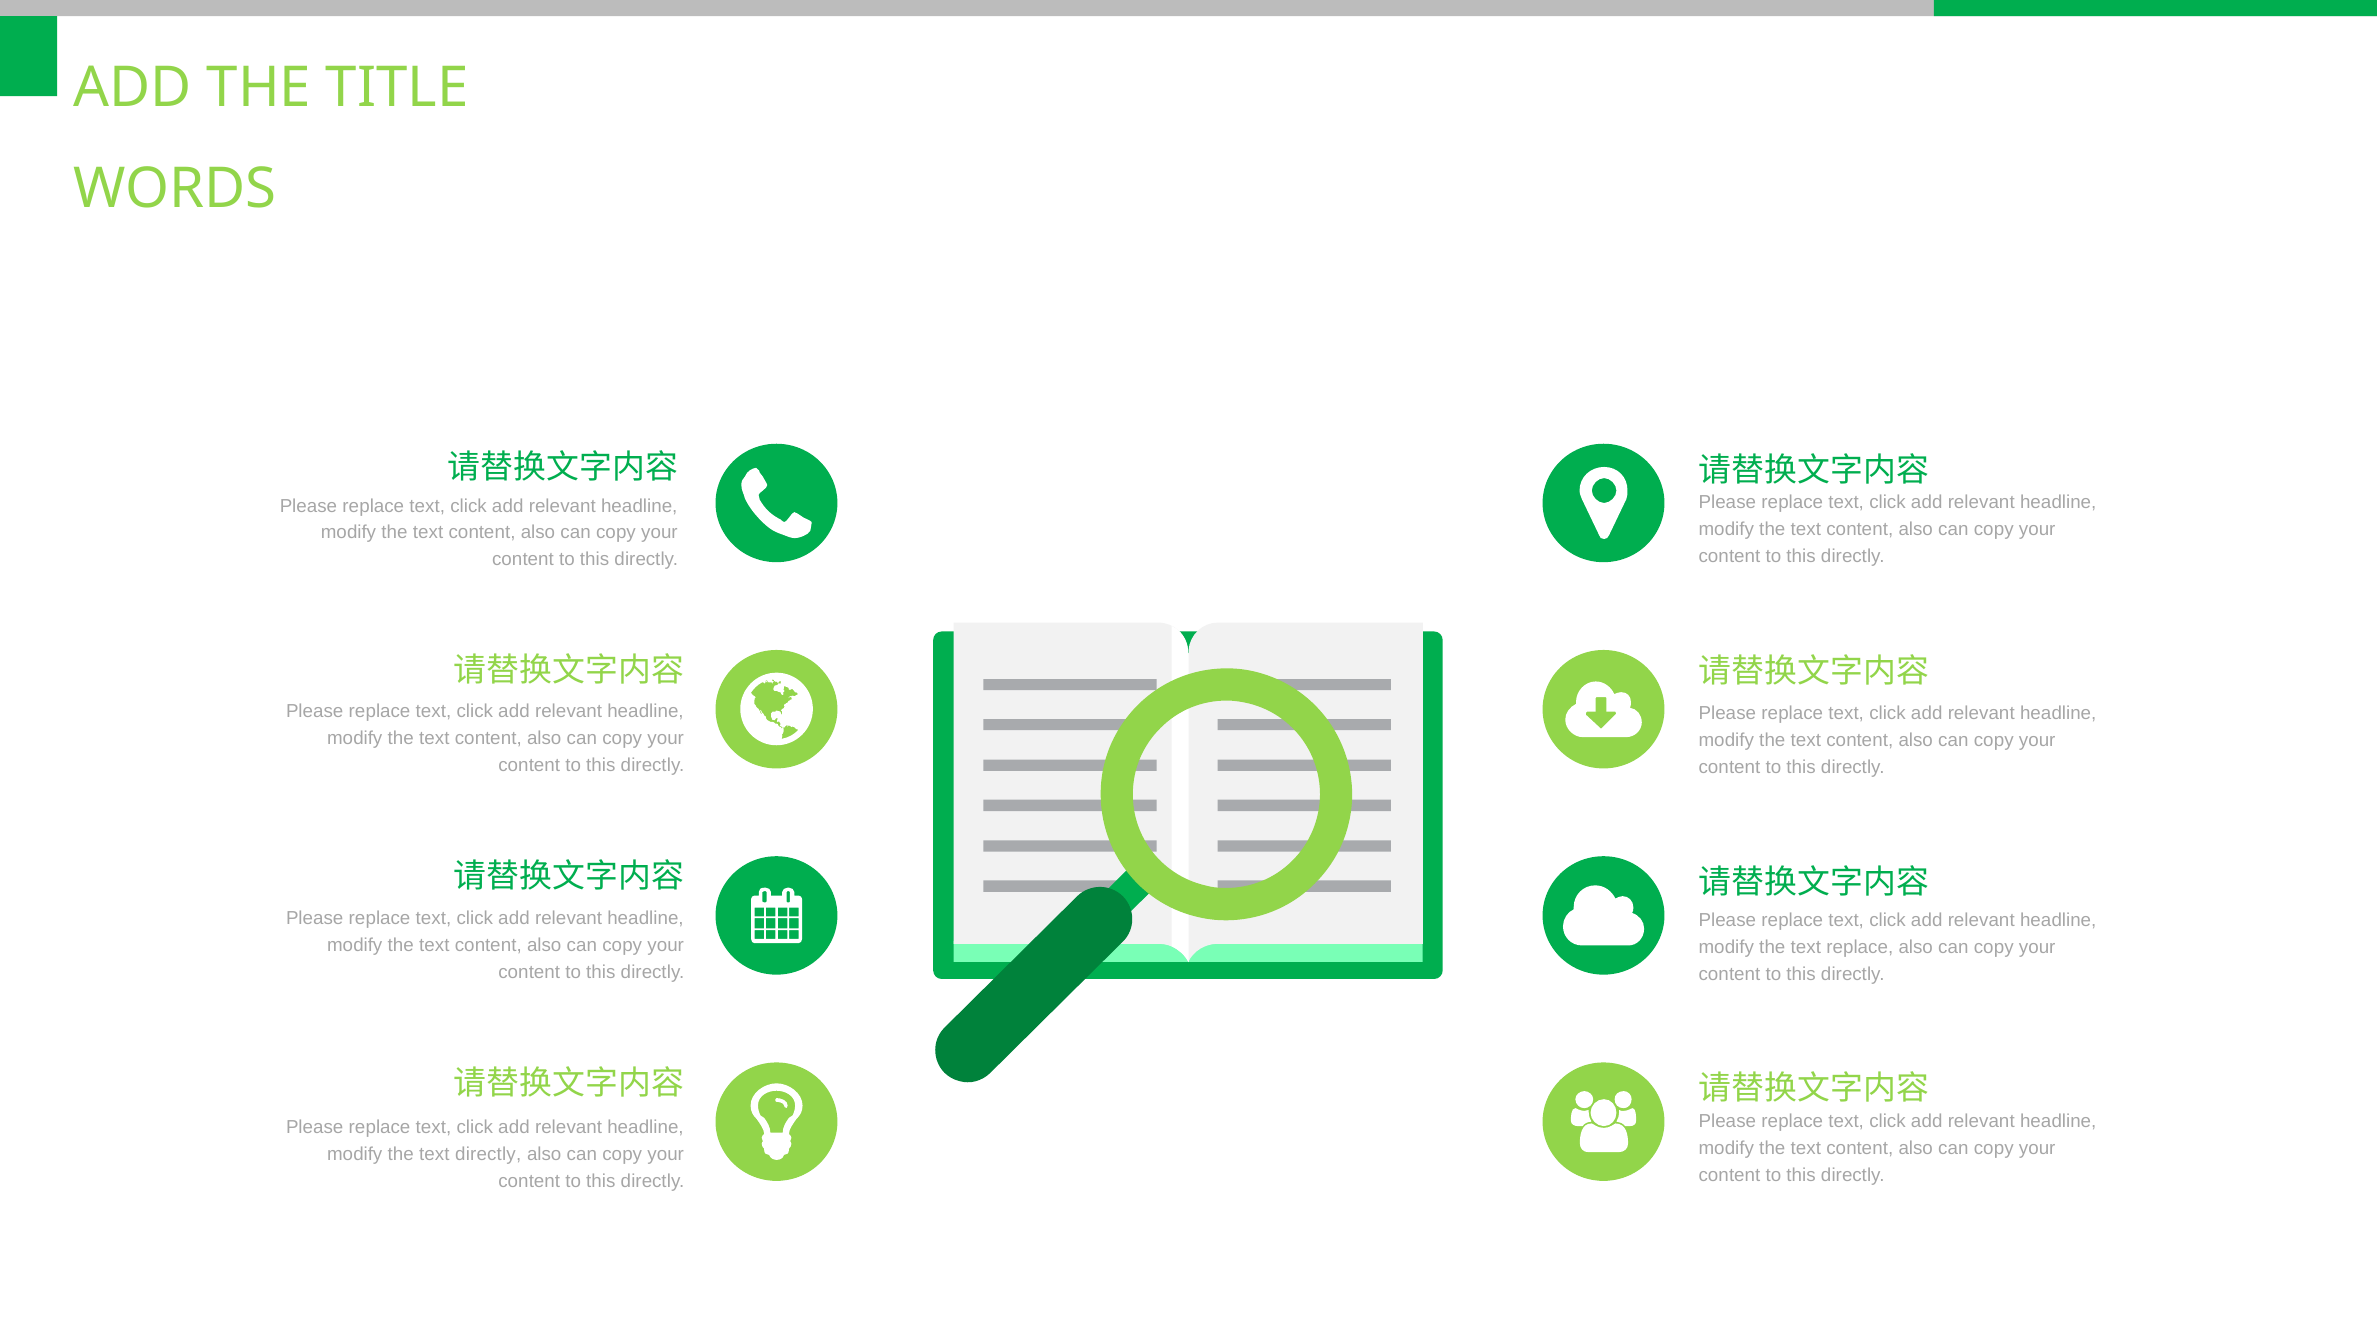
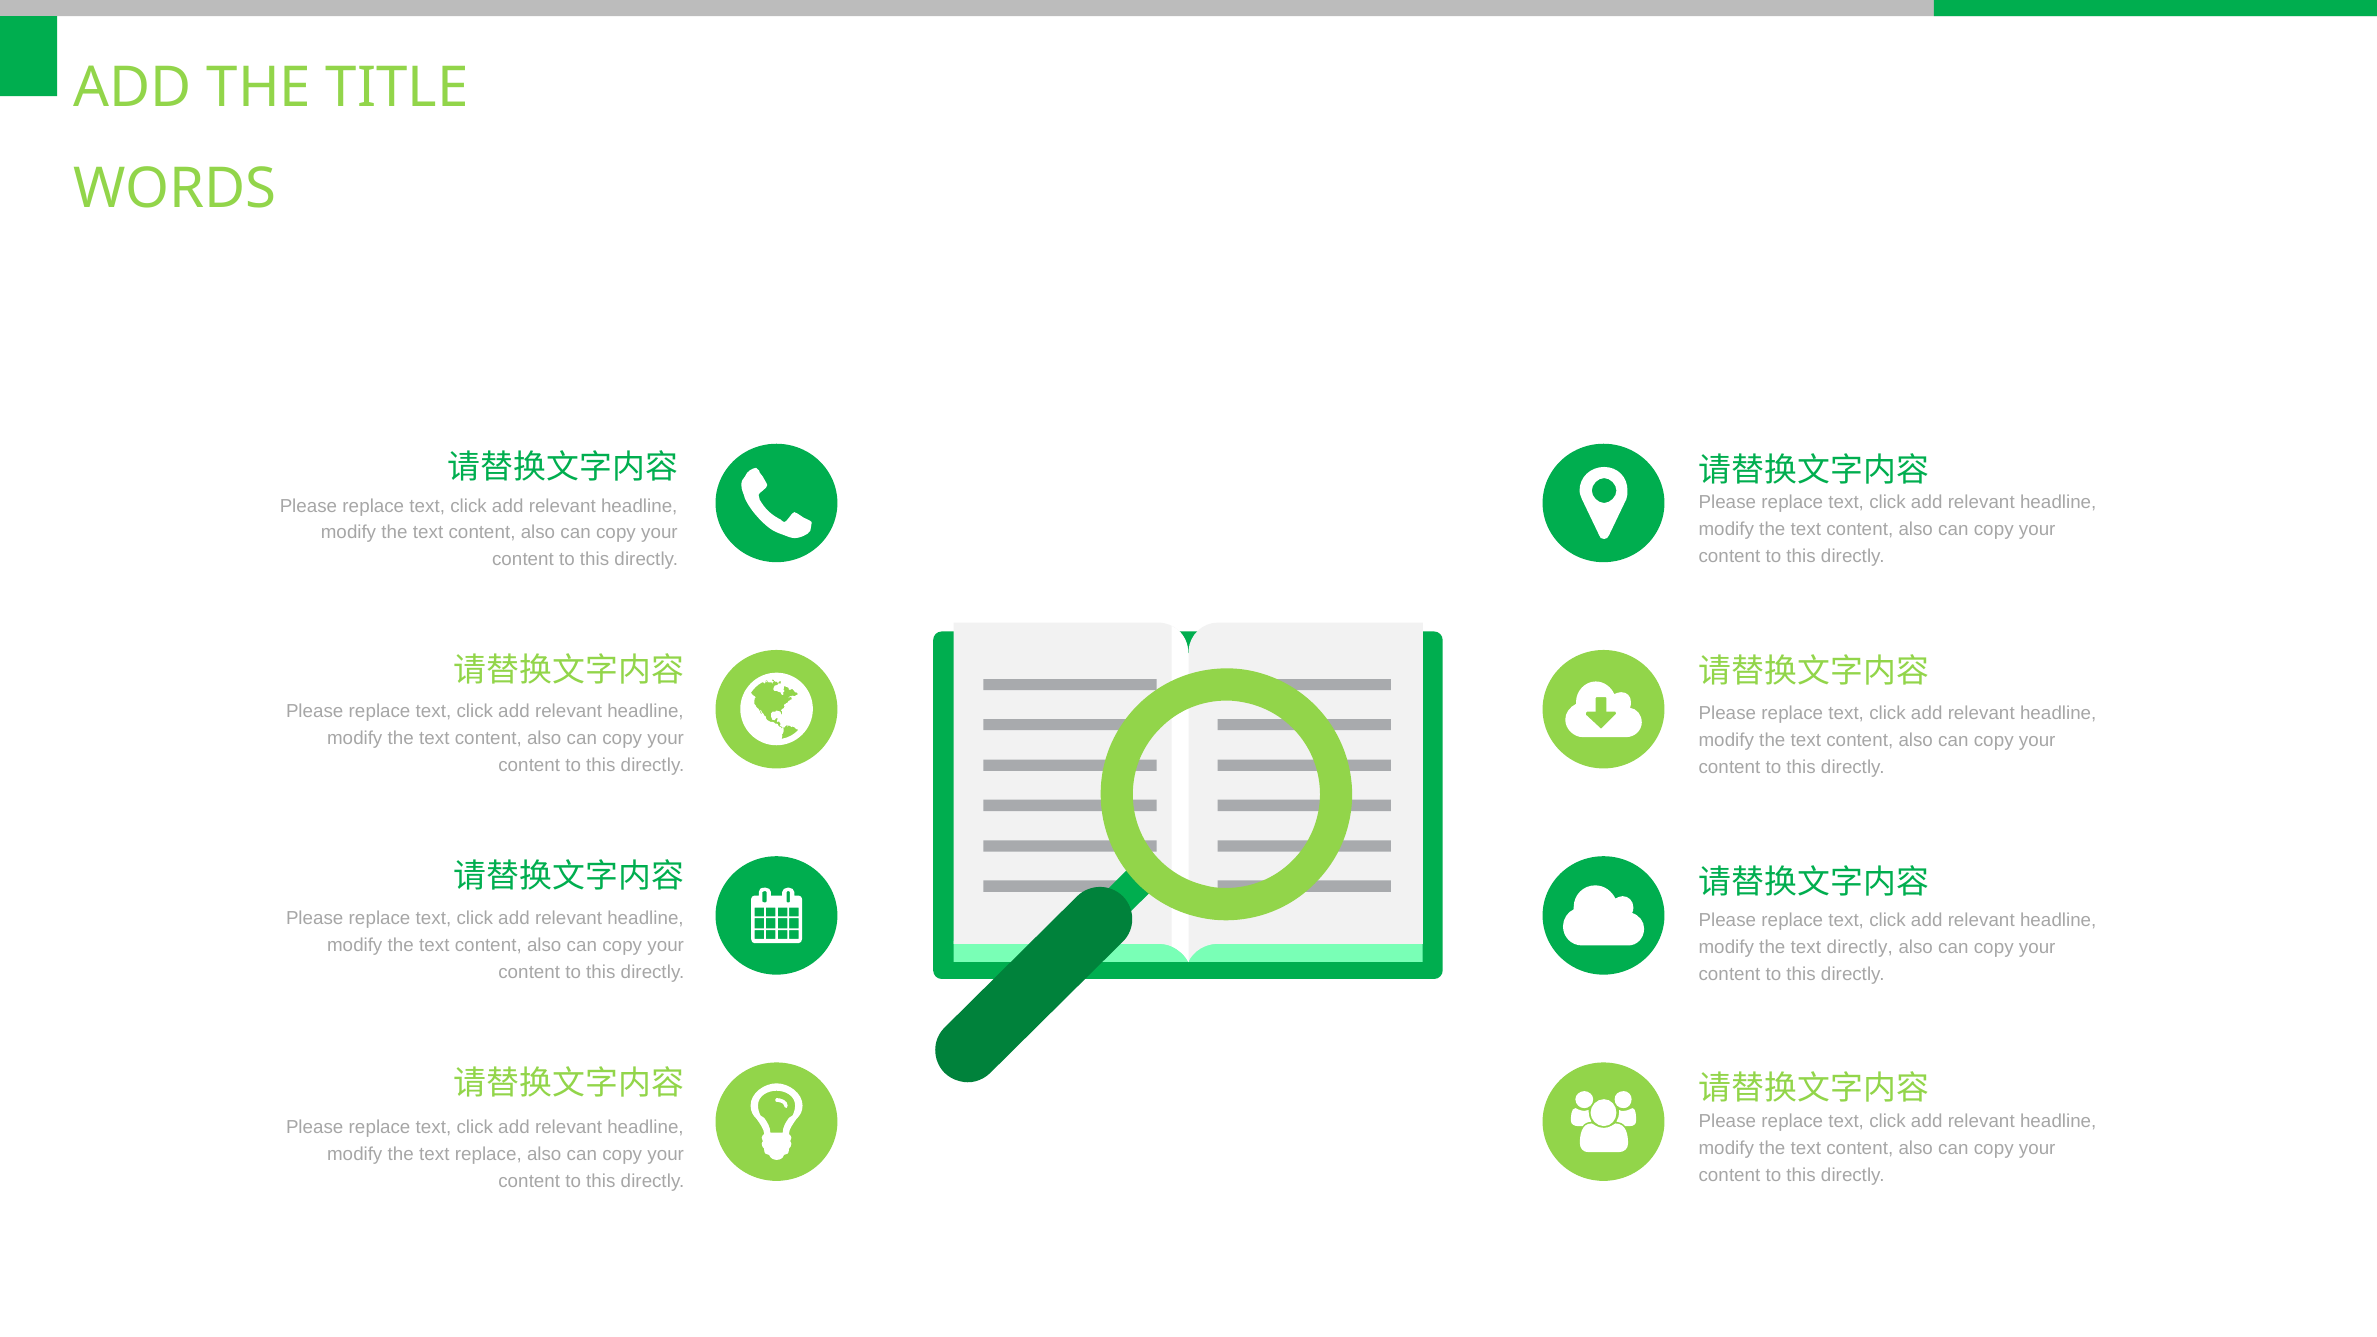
text replace: replace -> directly
text directly: directly -> replace
